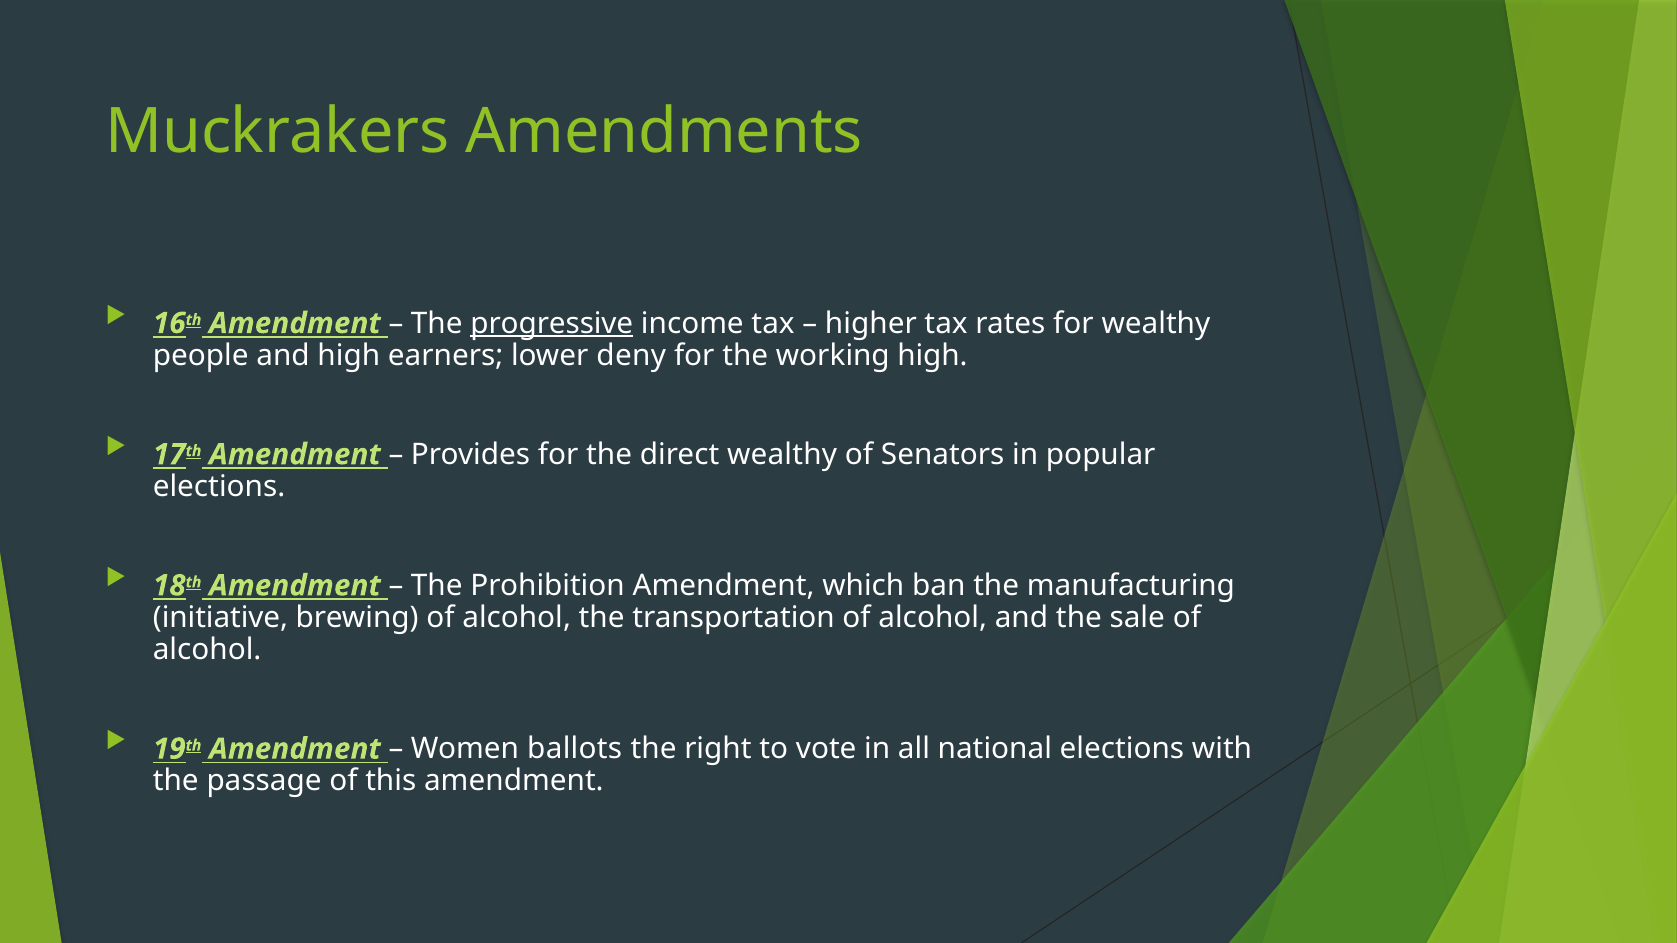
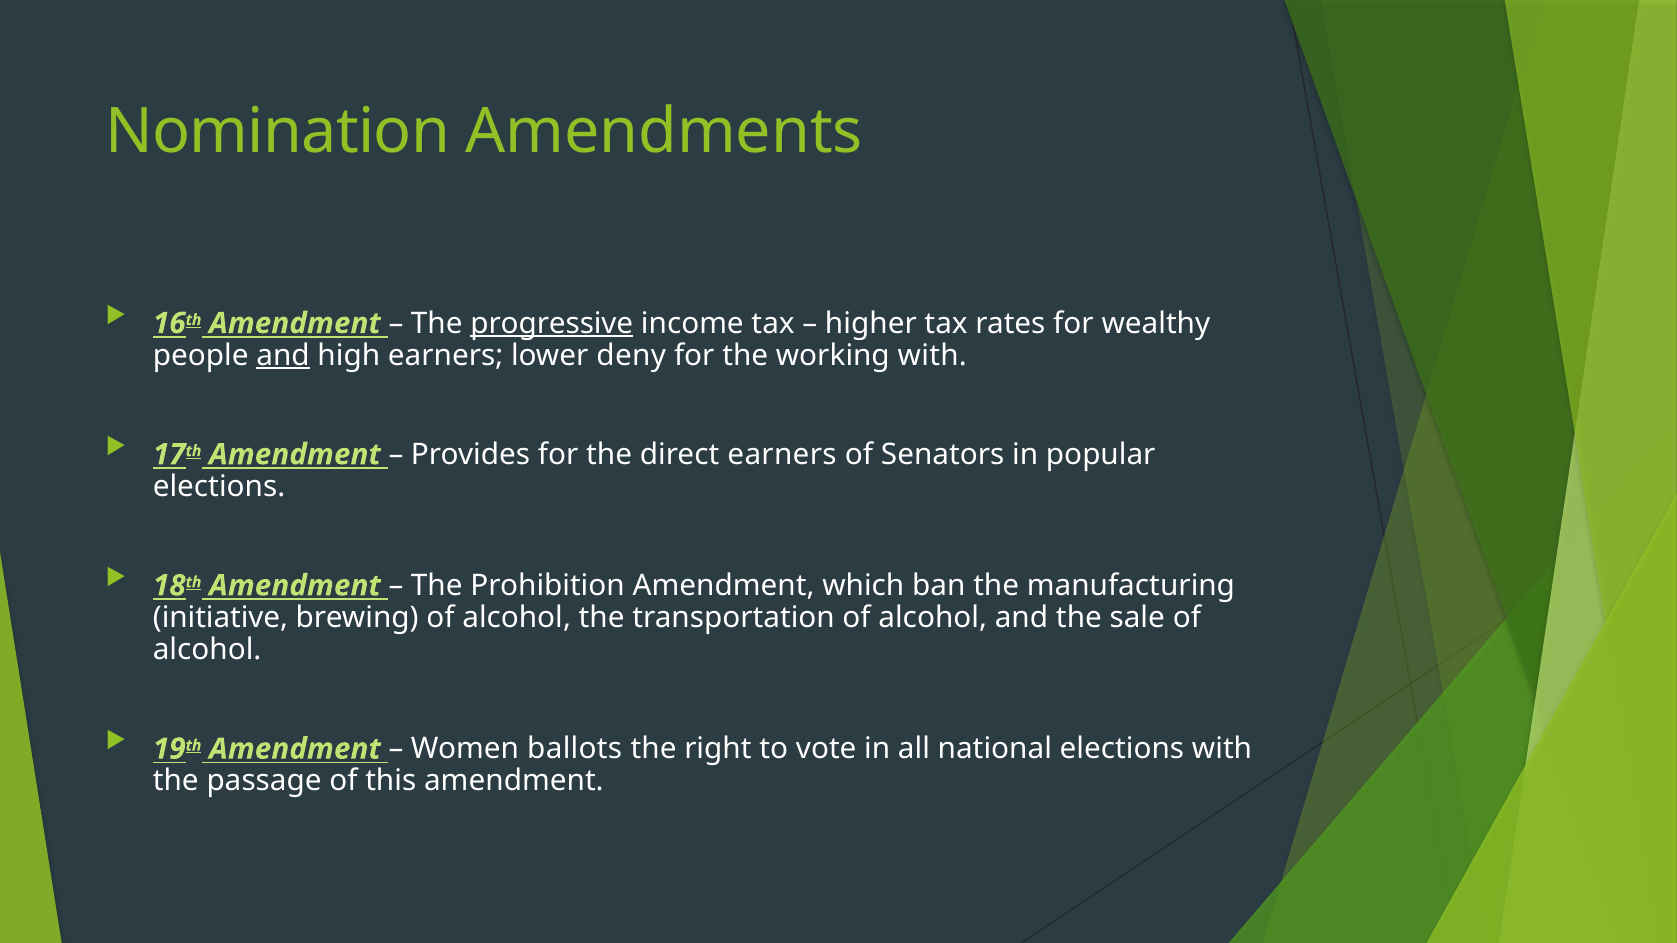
Muckrakers: Muckrakers -> Nomination
and at (283, 355) underline: none -> present
working high: high -> with
direct wealthy: wealthy -> earners
